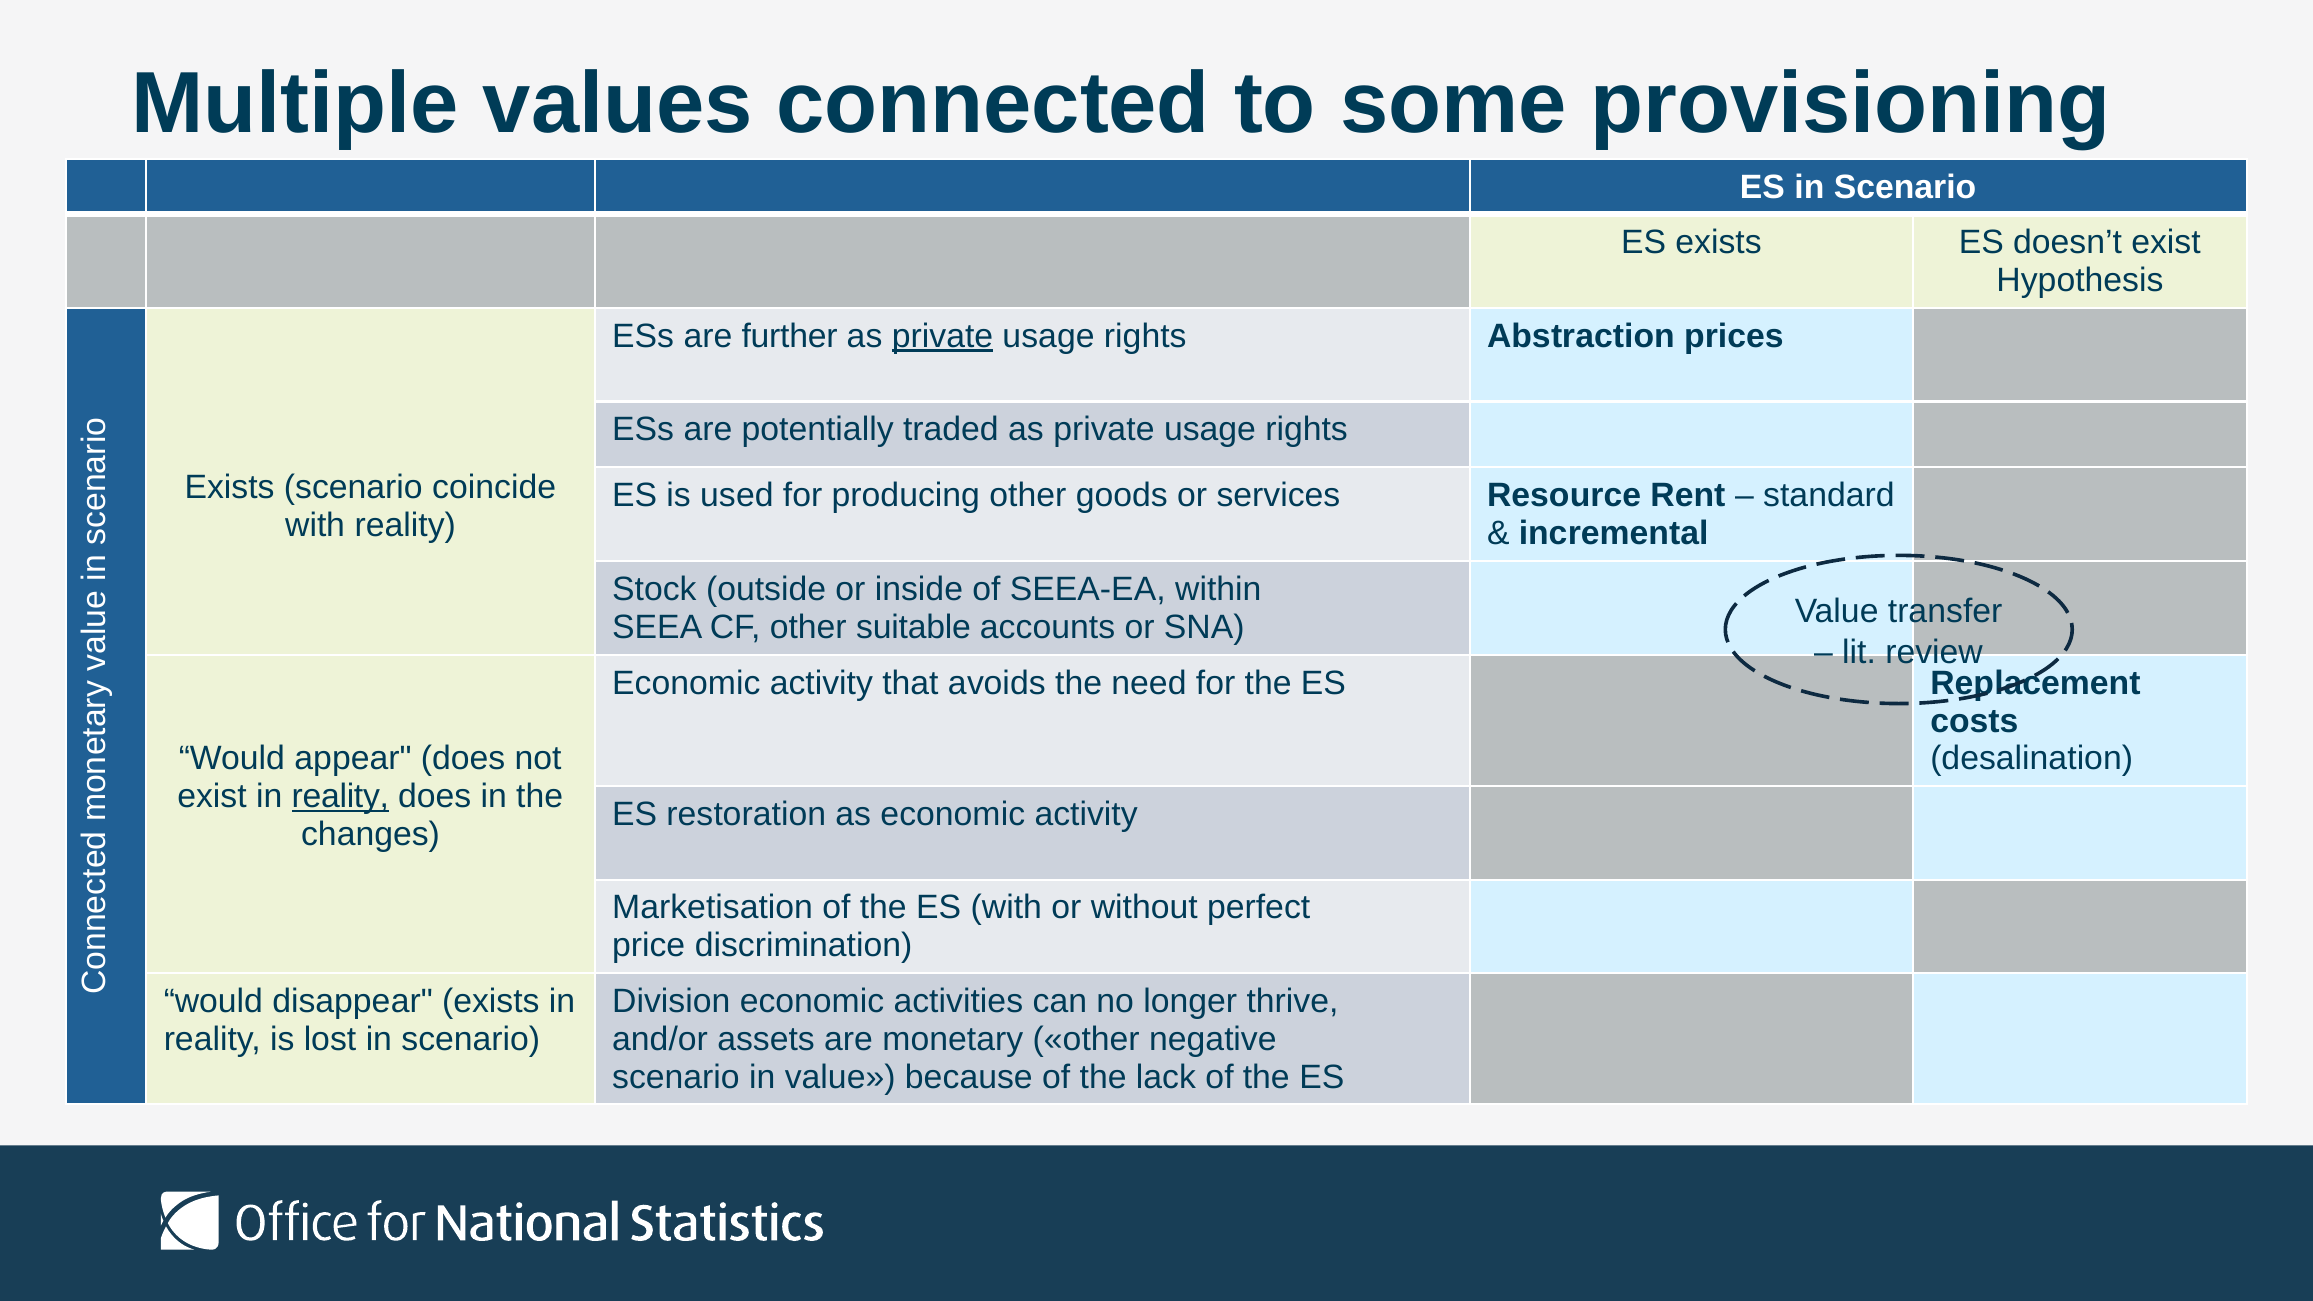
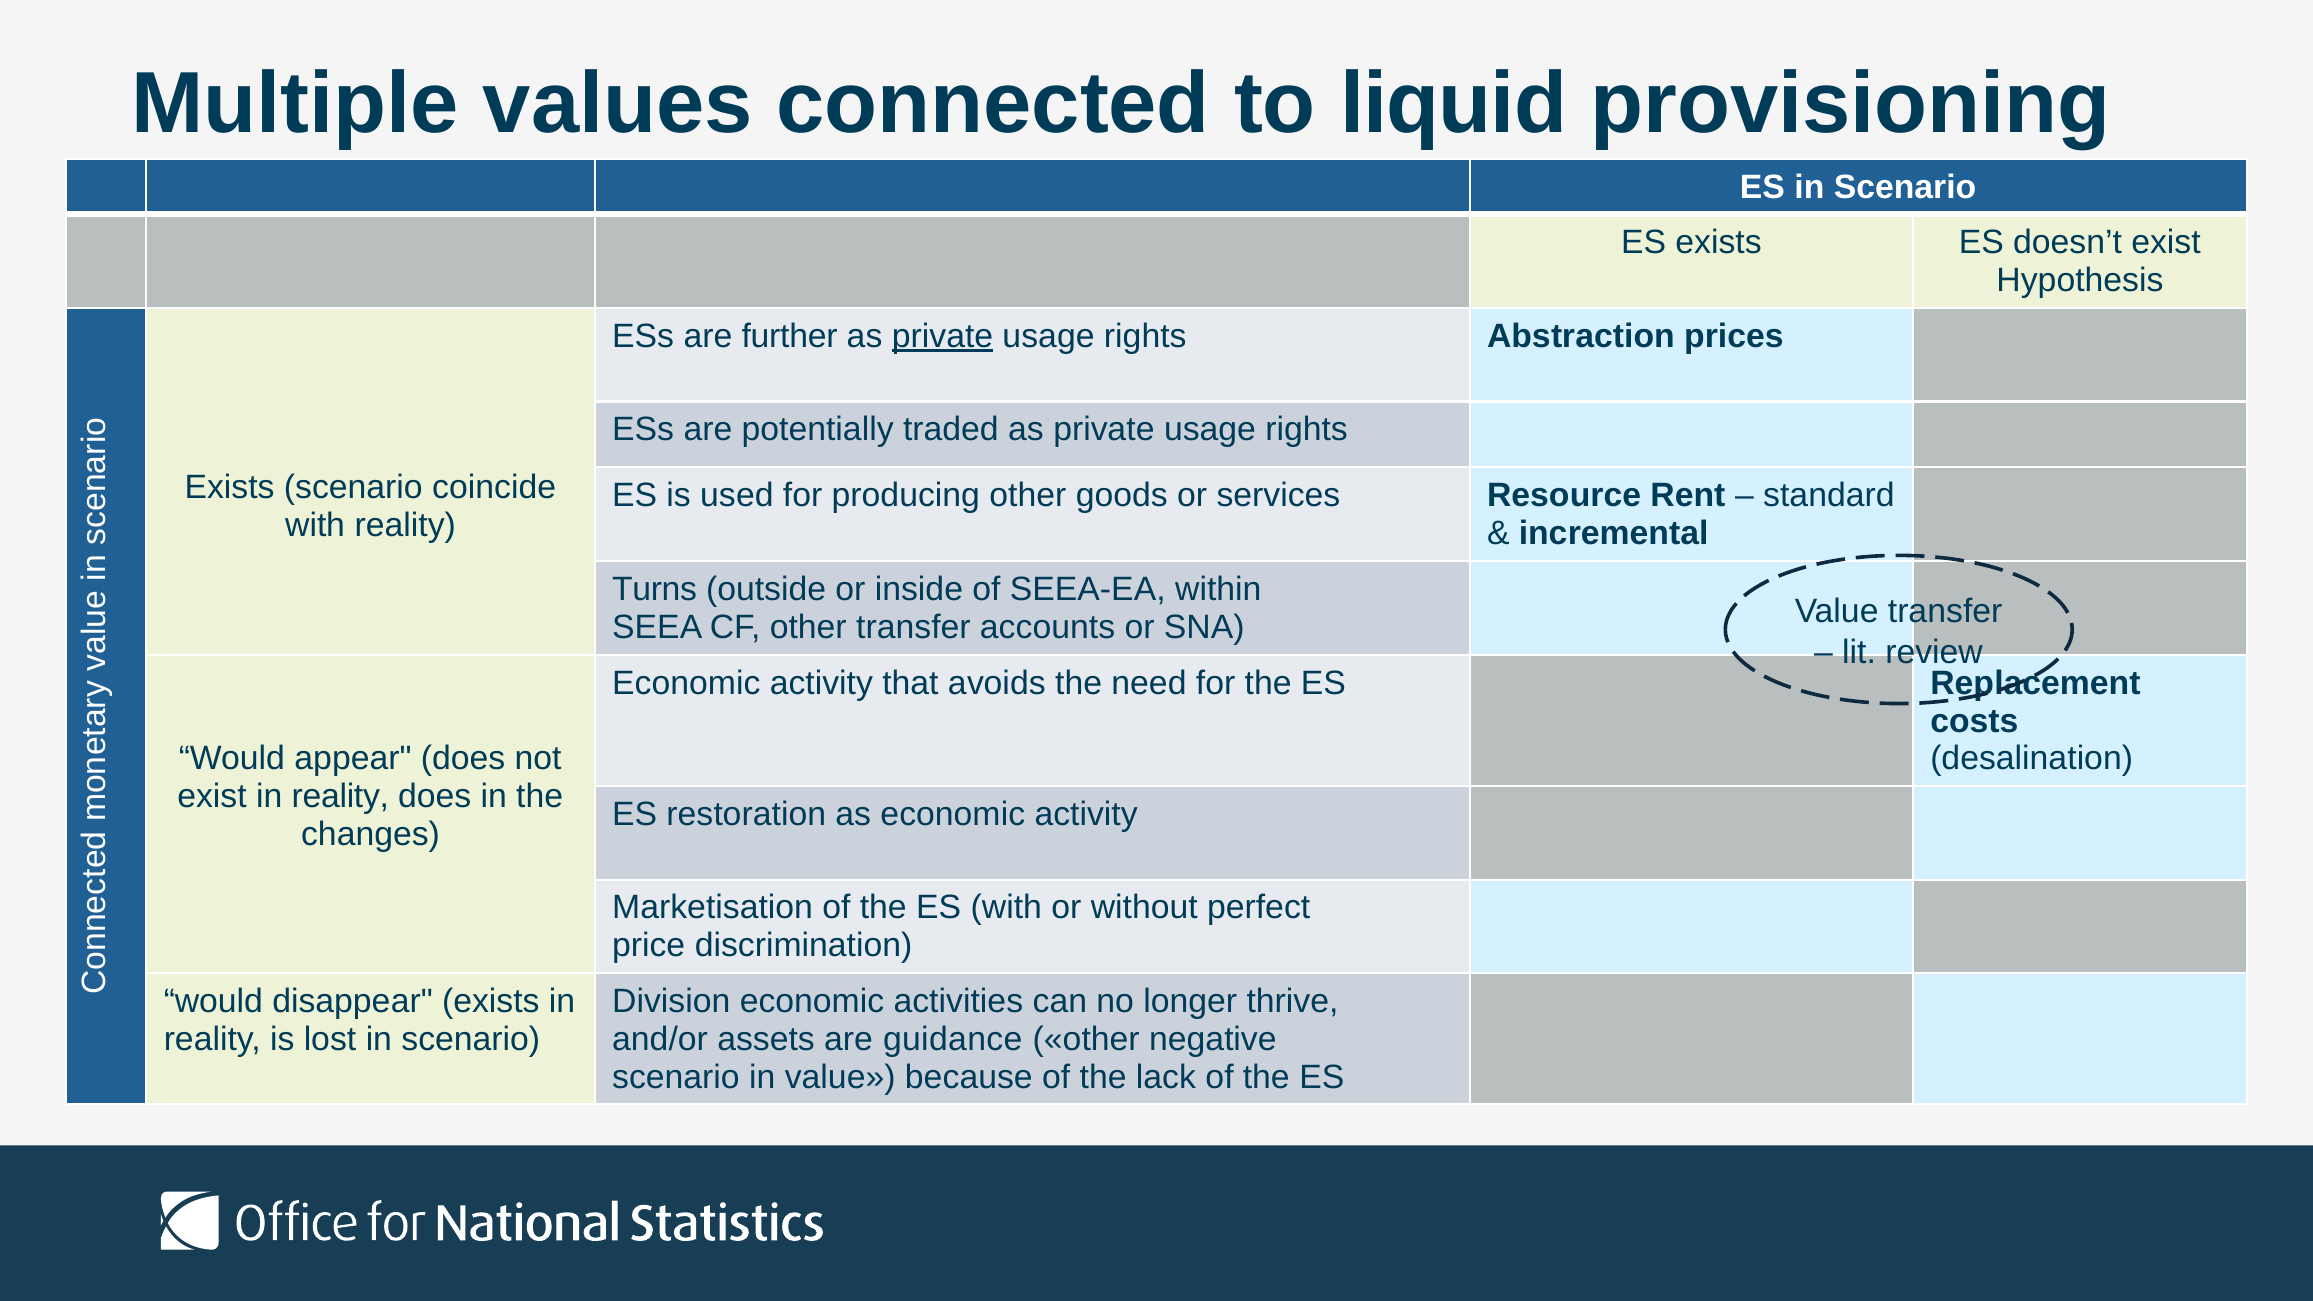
some: some -> liquid
Stock: Stock -> Turns
other suitable: suitable -> transfer
reality at (340, 797) underline: present -> none
monetary: monetary -> guidance
